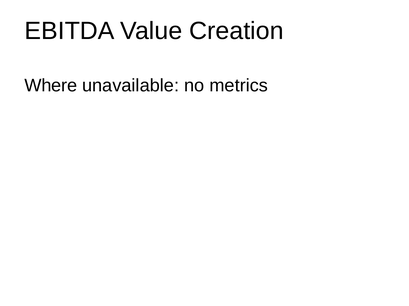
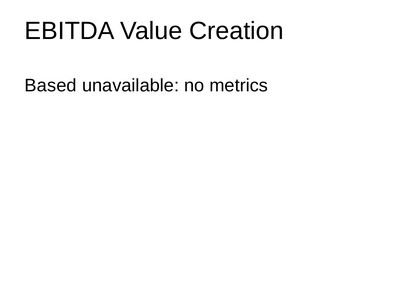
Where: Where -> Based
